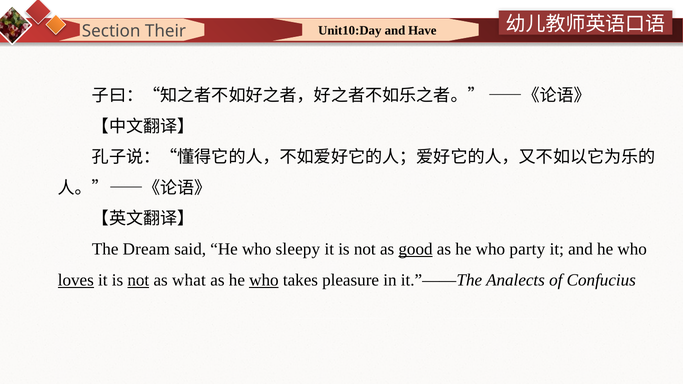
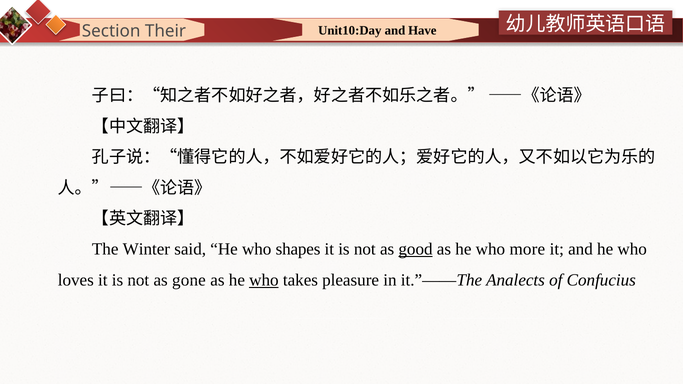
Dream: Dream -> Winter
sleepy: sleepy -> shapes
party: party -> more
loves underline: present -> none
not at (138, 280) underline: present -> none
what: what -> gone
